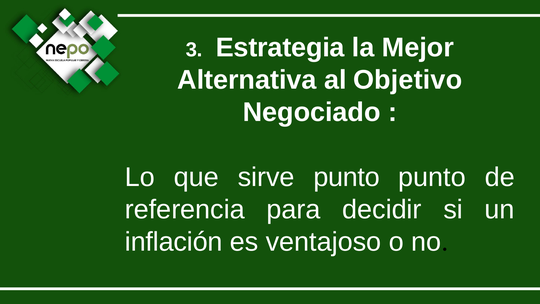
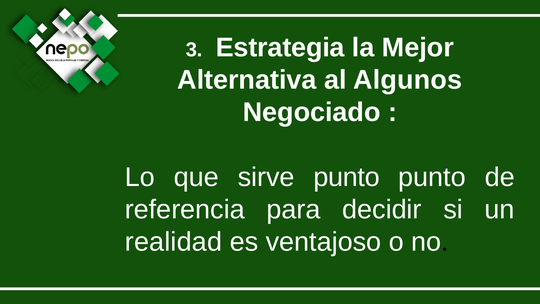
Objetivo: Objetivo -> Algunos
inflación: inflación -> realidad
